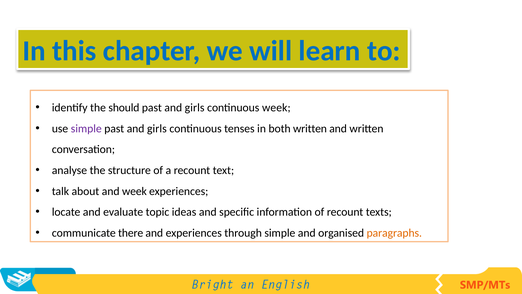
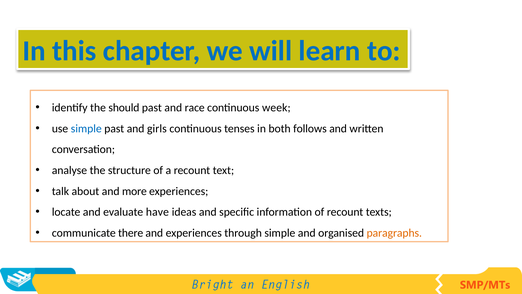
girls at (195, 108): girls -> race
simple at (86, 128) colour: purple -> blue
both written: written -> follows
and week: week -> more
topic: topic -> have
